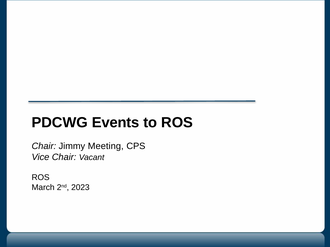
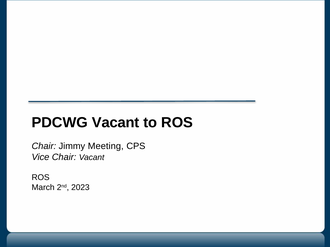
PDCWG Events: Events -> Vacant
